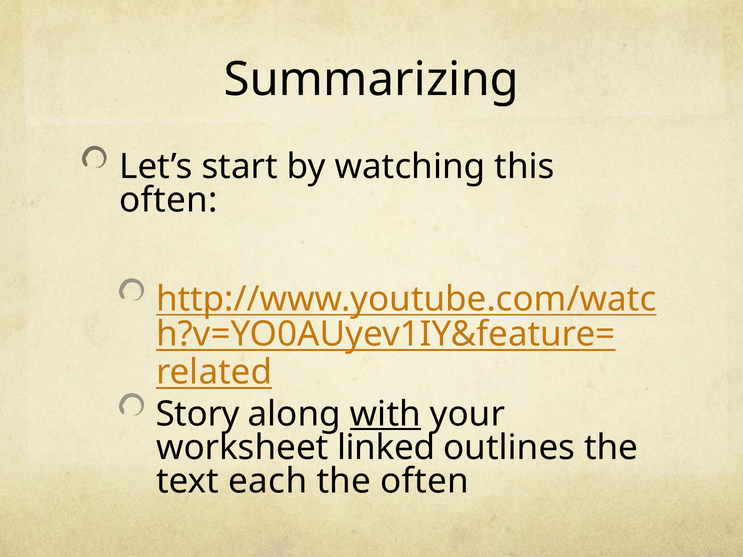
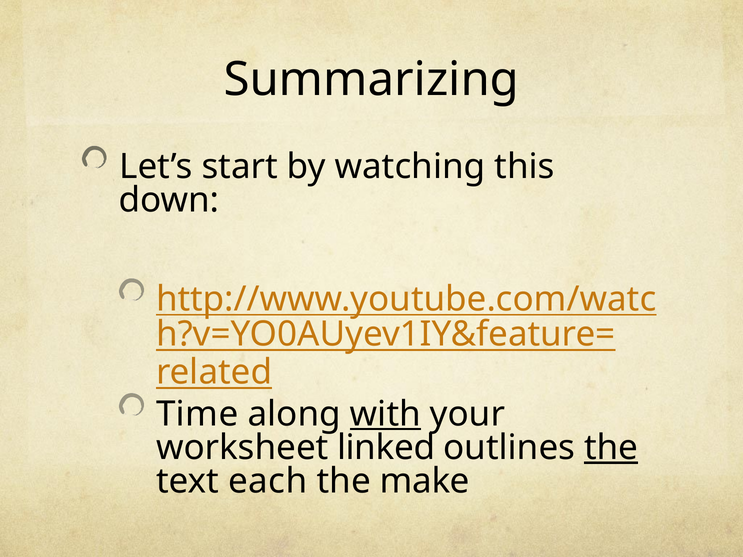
often at (169, 200): often -> down
Story: Story -> Time
the at (611, 448) underline: none -> present
the often: often -> make
